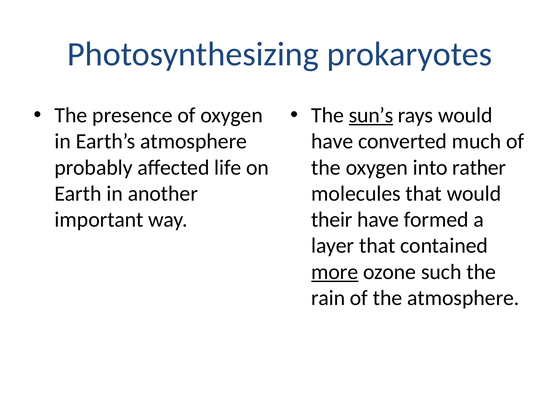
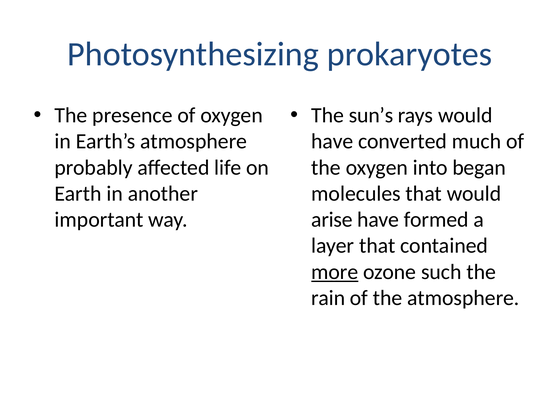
sun’s underline: present -> none
rather: rather -> began
their: their -> arise
